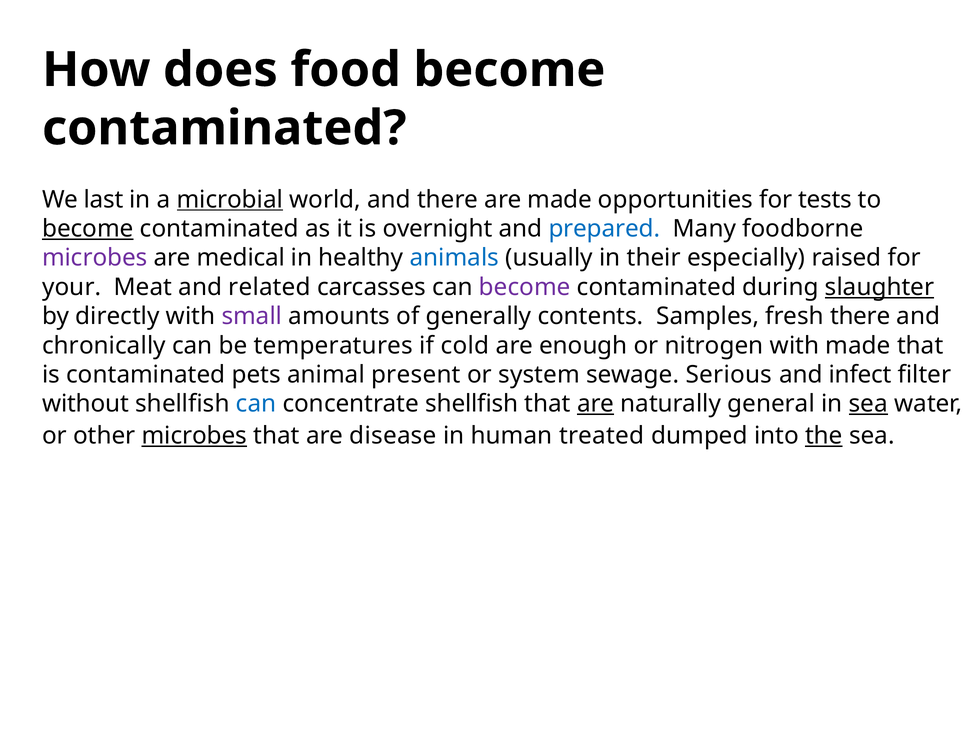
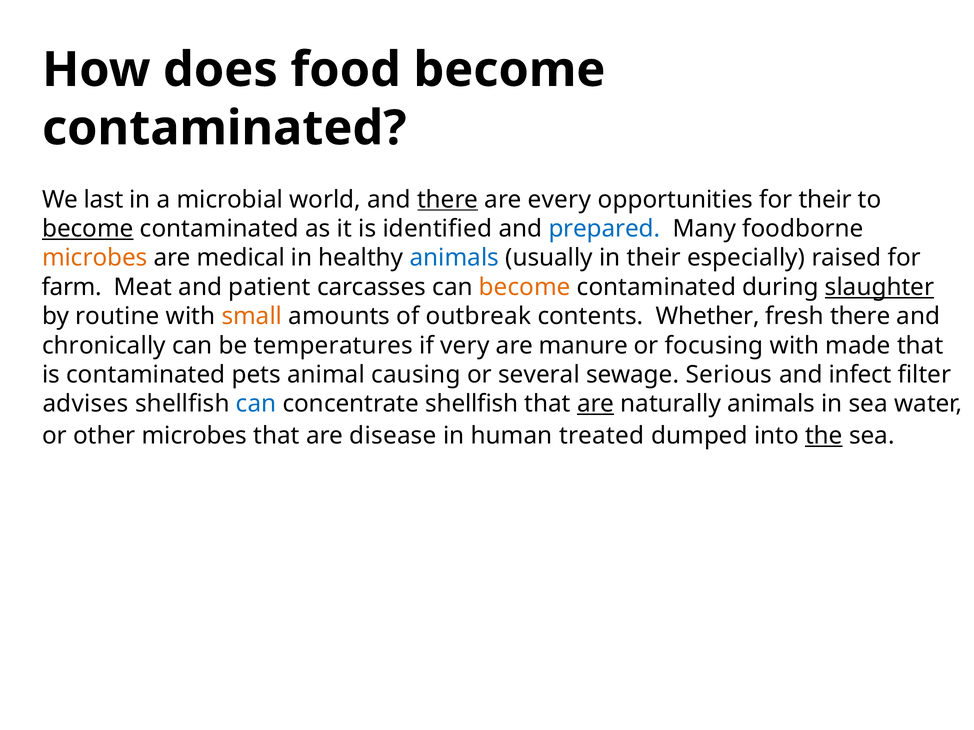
microbial underline: present -> none
there at (448, 200) underline: none -> present
are made: made -> every
for tests: tests -> their
overnight: overnight -> identified
microbes at (95, 258) colour: purple -> orange
your: your -> farm
related: related -> patient
become at (525, 287) colour: purple -> orange
directly: directly -> routine
small colour: purple -> orange
generally: generally -> outbreak
Samples: Samples -> Whether
cold: cold -> very
enough: enough -> manure
nitrogen: nitrogen -> focusing
present: present -> causing
system: system -> several
without: without -> advises
naturally general: general -> animals
sea at (868, 404) underline: present -> none
microbes at (194, 436) underline: present -> none
